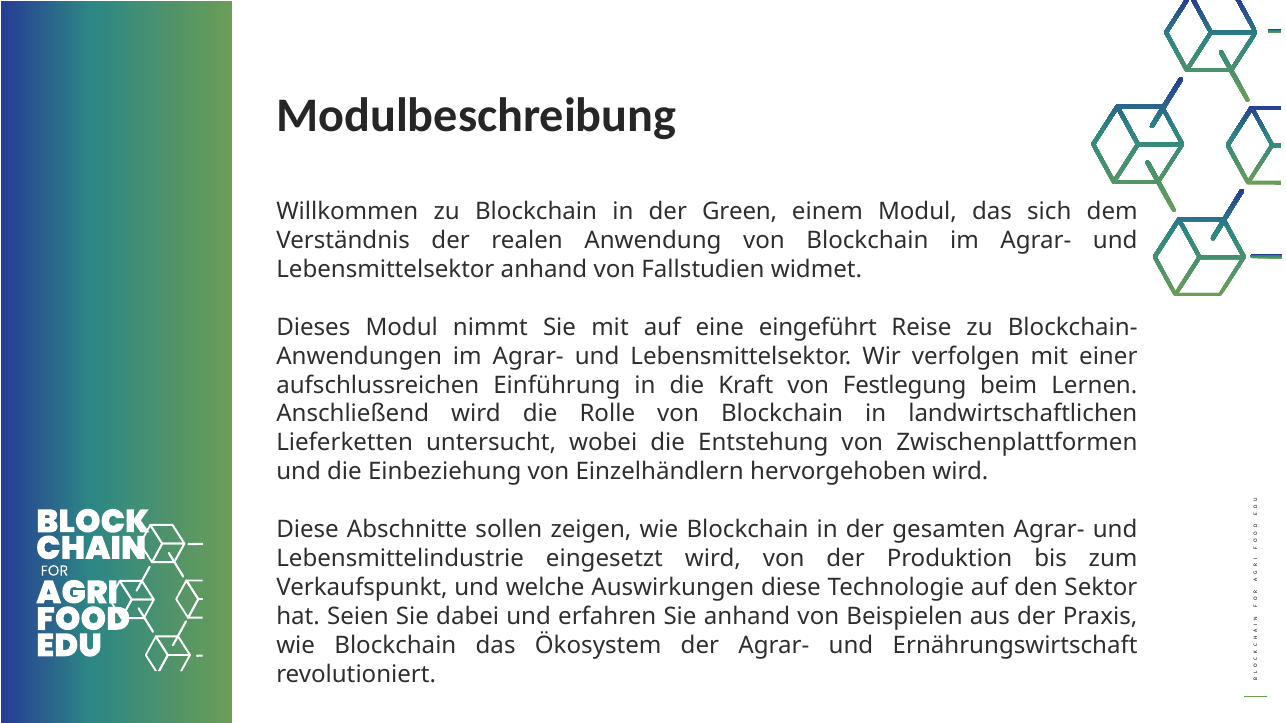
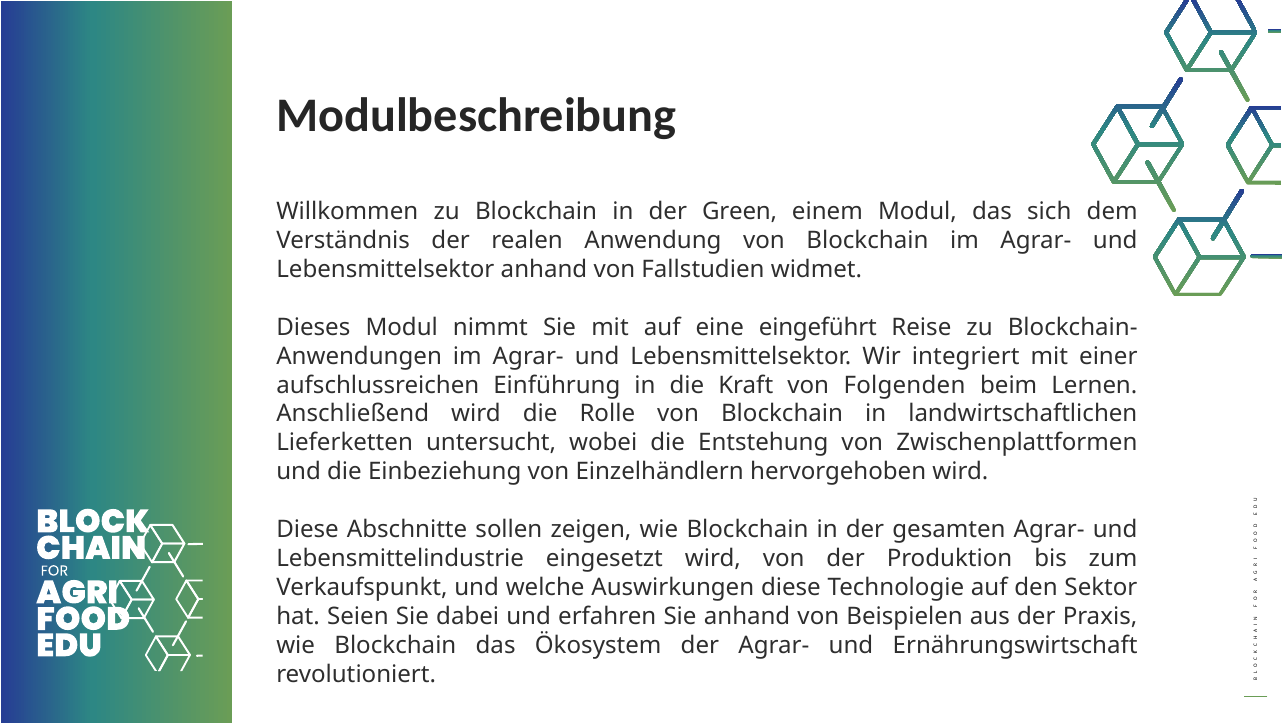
verfolgen: verfolgen -> integriert
Festlegung: Festlegung -> Folgenden
